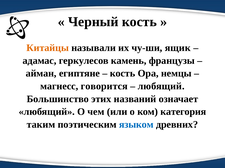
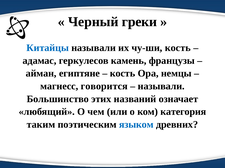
Черный кость: кость -> греки
Китайцы colour: orange -> blue
чу-ши ящик: ящик -> кость
любящий at (161, 87): любящий -> называли
